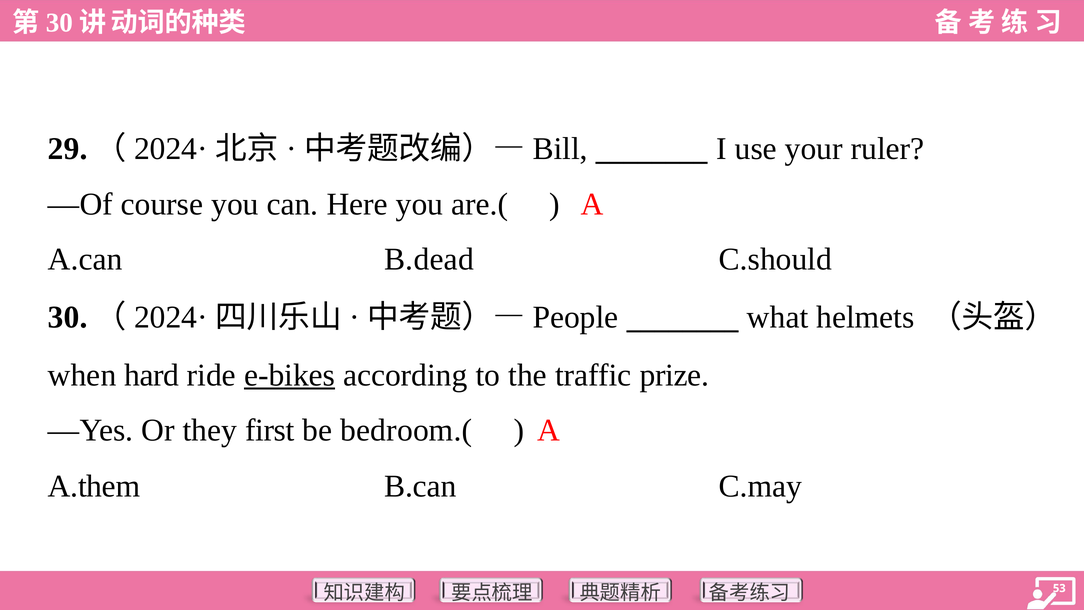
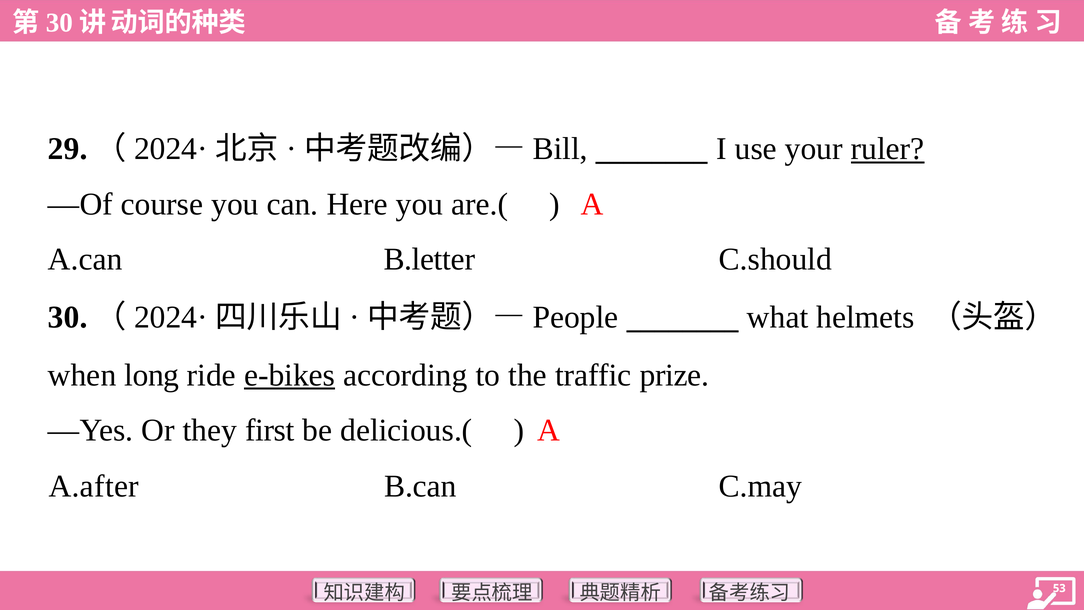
ruler underline: none -> present
B.dead: B.dead -> B.letter
hard: hard -> long
bedroom.(: bedroom.( -> delicious.(
A.them: A.them -> A.after
